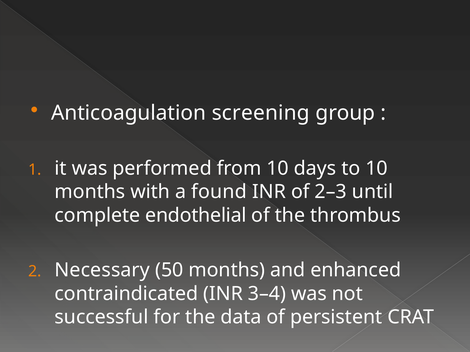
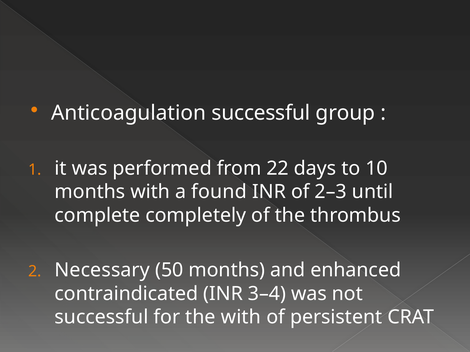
Anticoagulation screening: screening -> successful
from 10: 10 -> 22
endothelial: endothelial -> completely
the data: data -> with
